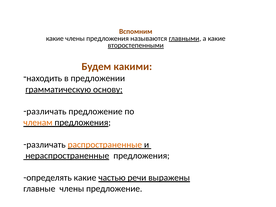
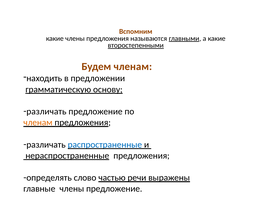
Будем какими: какими -> членам
распространенные colour: orange -> blue
определять какие: какие -> слово
